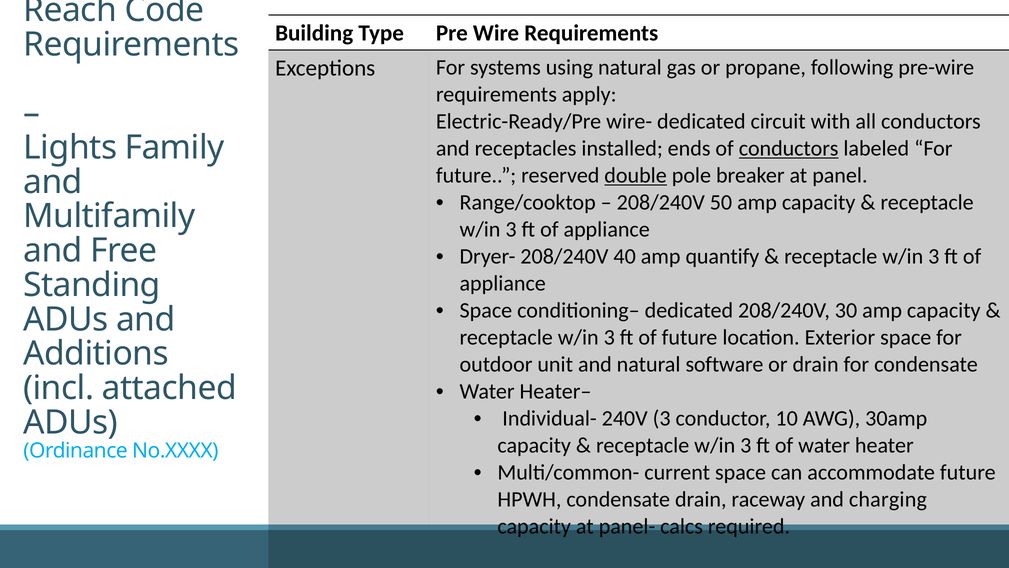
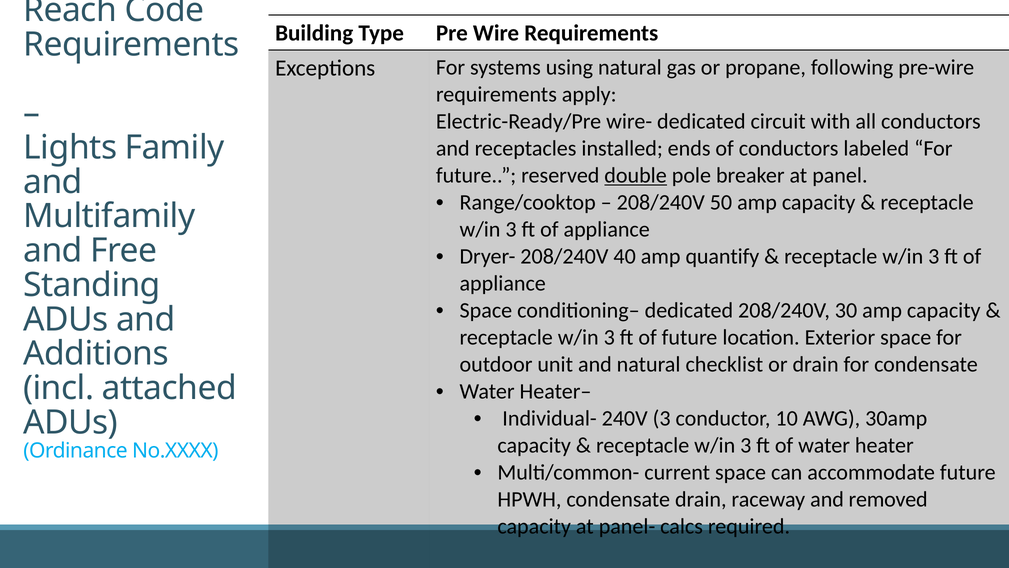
conductors at (789, 148) underline: present -> none
software: software -> checklist
charging: charging -> removed
